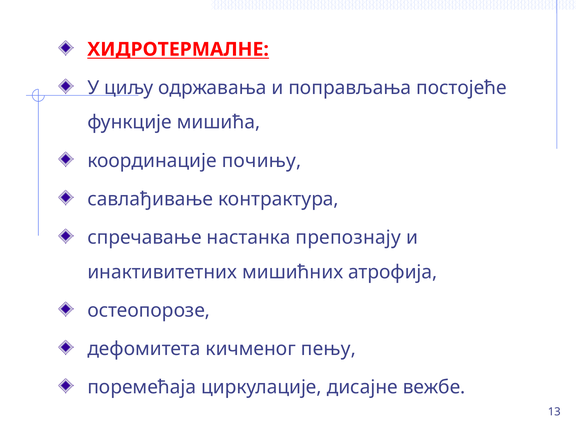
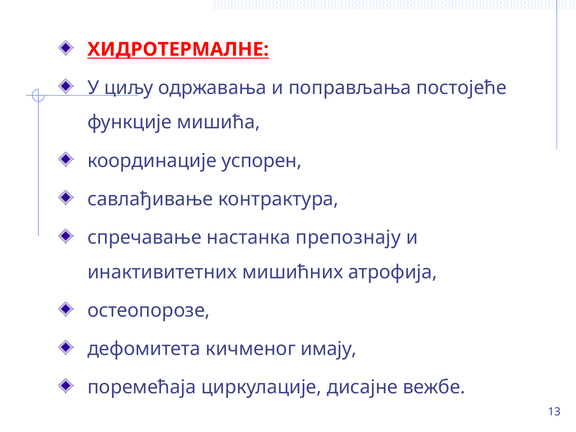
почињу: почињу -> успорен
пењу: пењу -> имају
